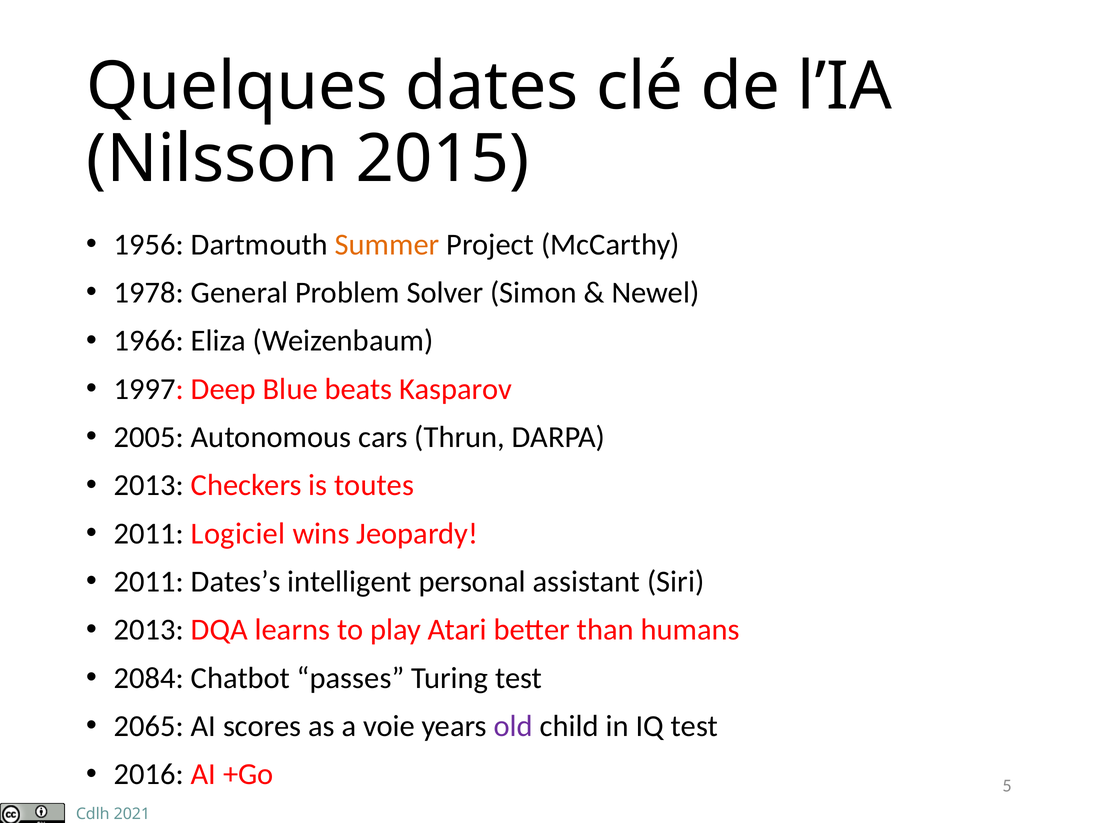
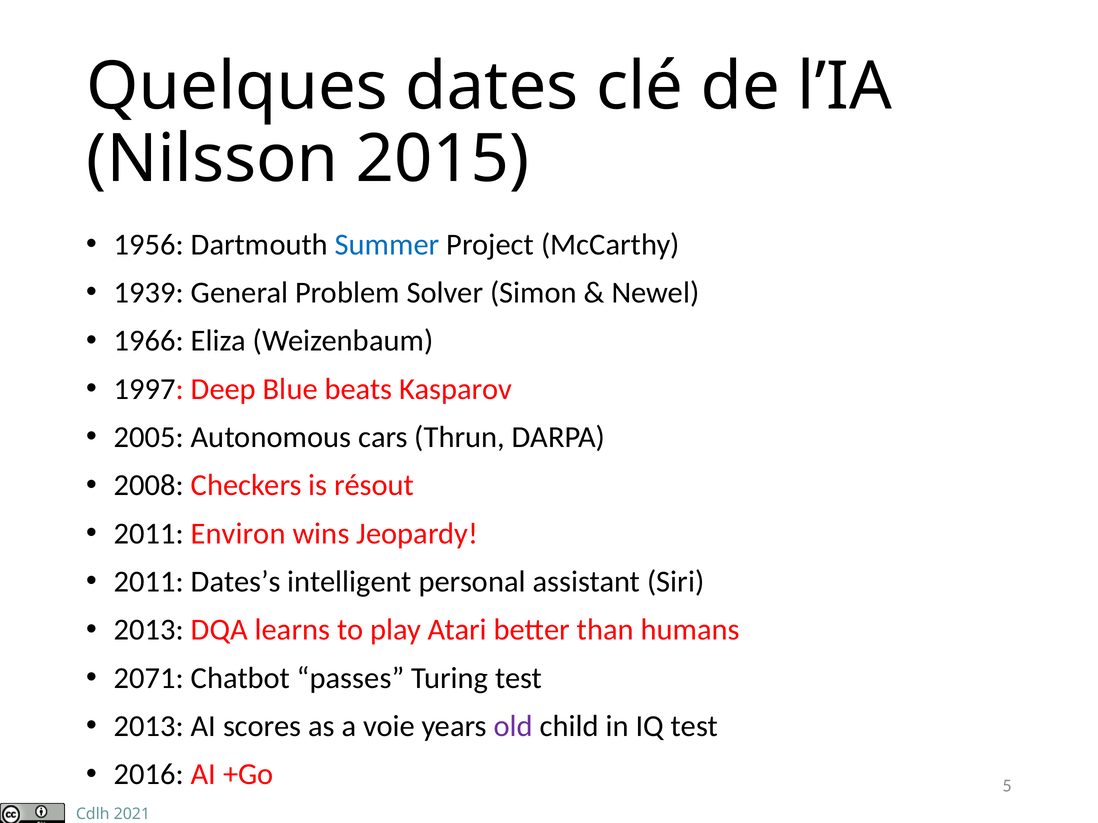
Summer colour: orange -> blue
1978: 1978 -> 1939
2013 at (149, 486): 2013 -> 2008
toutes: toutes -> résout
Logiciel: Logiciel -> Environ
2084: 2084 -> 2071
2065 at (149, 727): 2065 -> 2013
